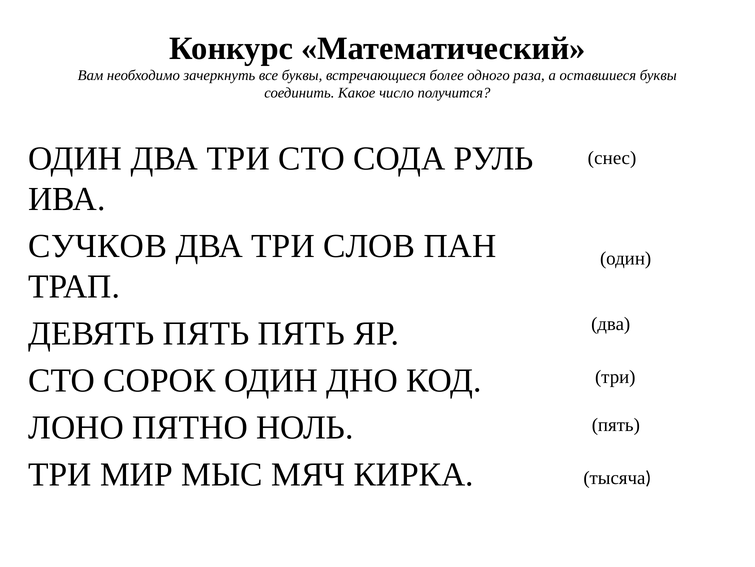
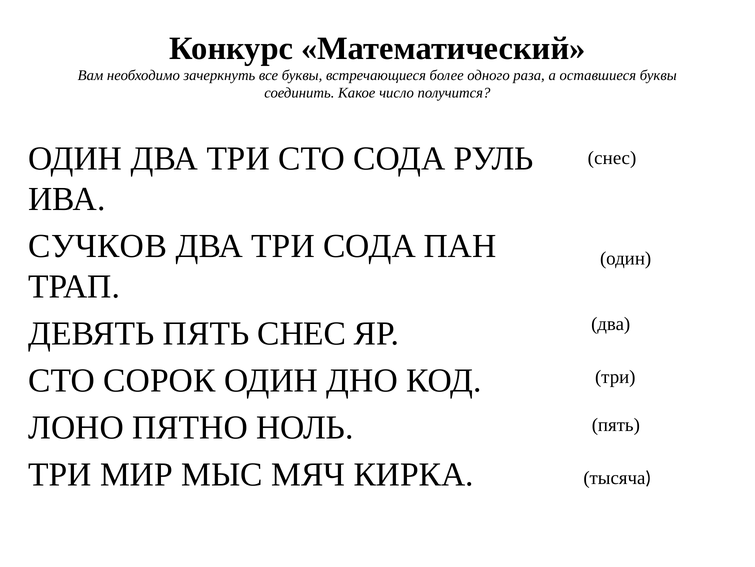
ТРИ СЛОВ: СЛОВ -> СОДА
ПЯТЬ ПЯТЬ: ПЯТЬ -> СНЕС
